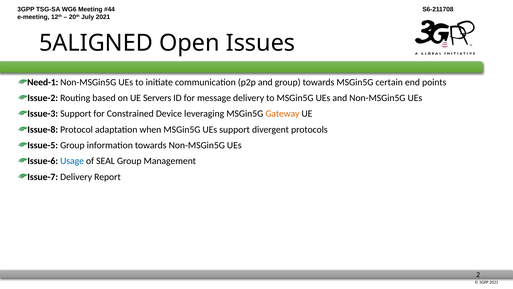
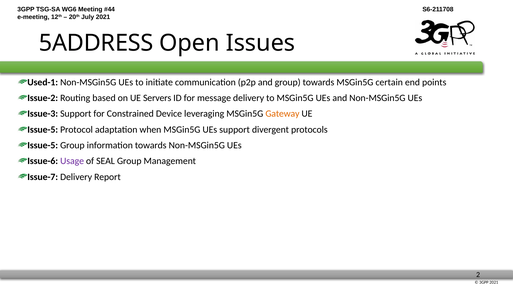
5ALIGNED: 5ALIGNED -> 5ADDRESS
Need-1: Need-1 -> Used-1
Issue-8 at (43, 129): Issue-8 -> Issue-5
Usage colour: blue -> purple
